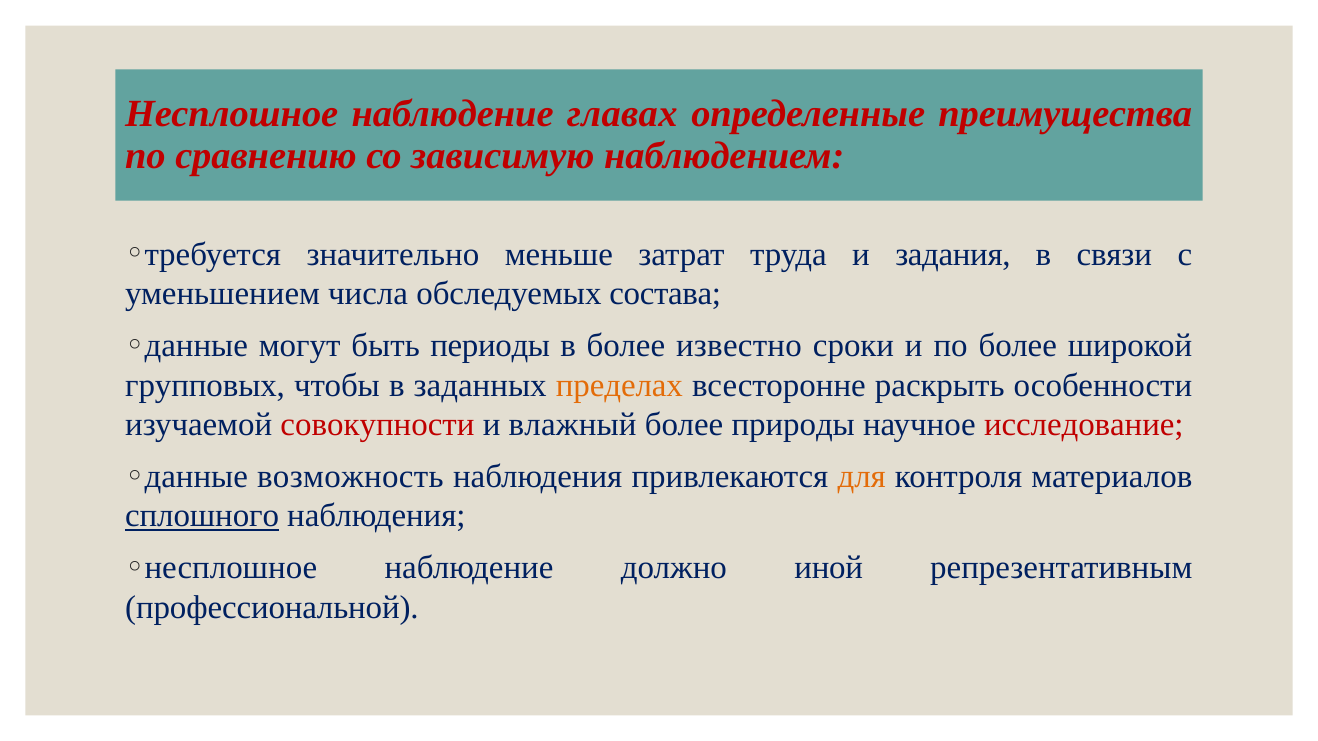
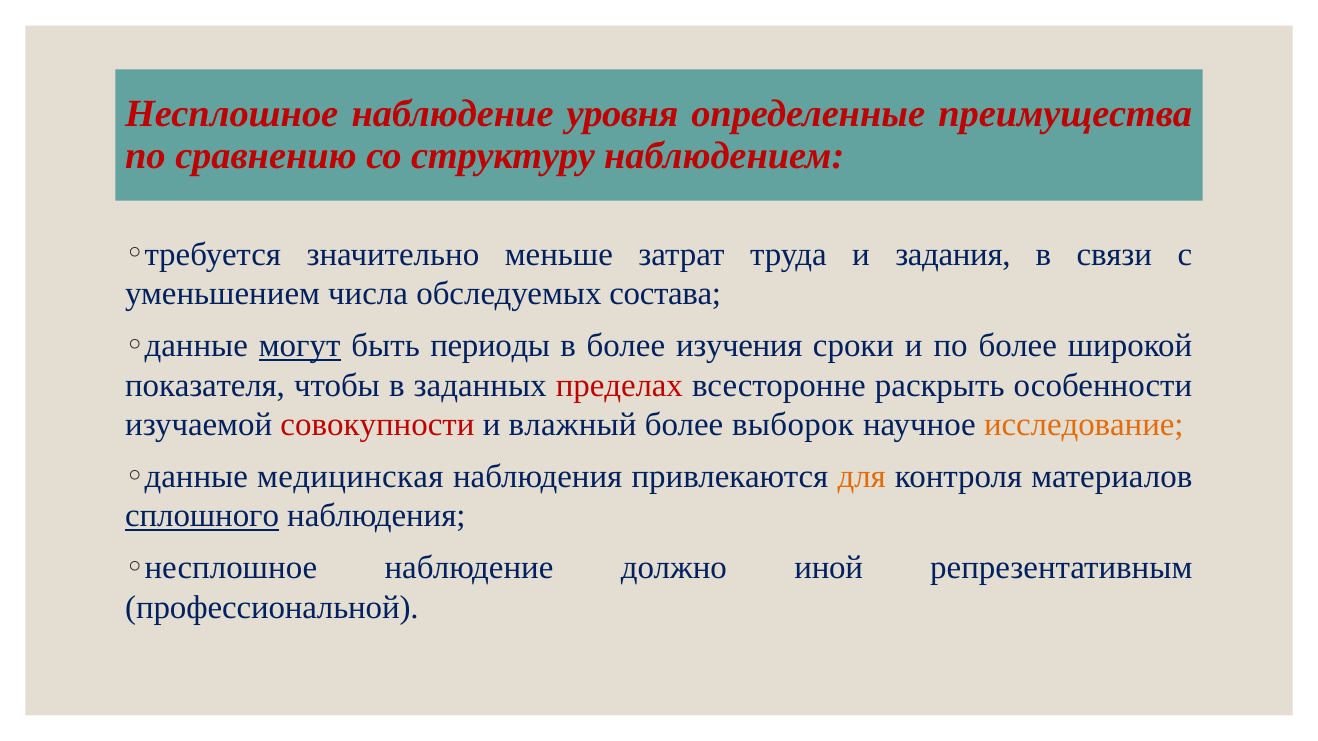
главах: главах -> уровня
зависимую: зависимую -> структуру
могут underline: none -> present
известно: известно -> изучения
групповых: групповых -> показателя
пределах colour: orange -> red
природы: природы -> выборок
исследование colour: red -> orange
возможность: возможность -> медицинская
